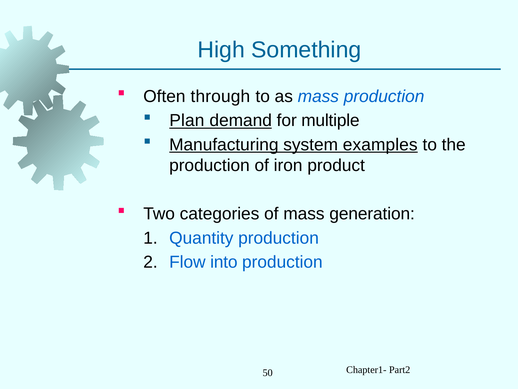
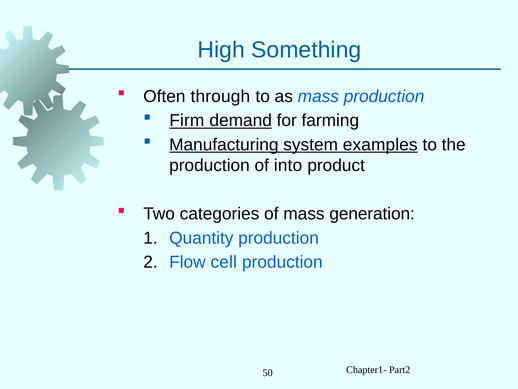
Plan: Plan -> Firm
multiple: multiple -> farming
iron: iron -> into
into: into -> cell
